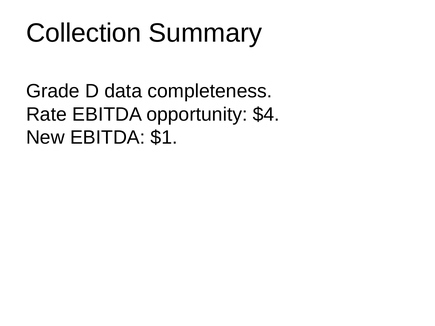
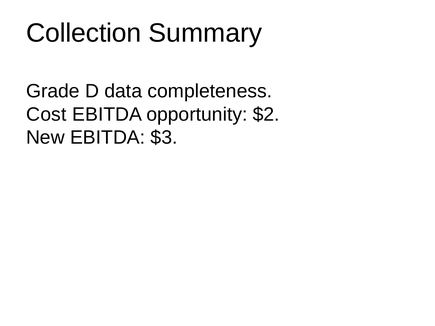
Rate: Rate -> Cost
$4: $4 -> $2
$1: $1 -> $3
